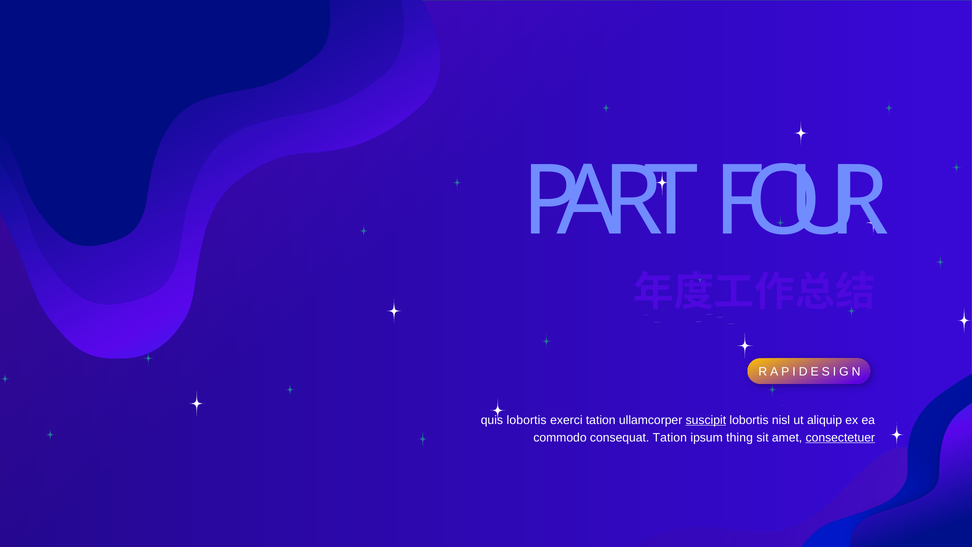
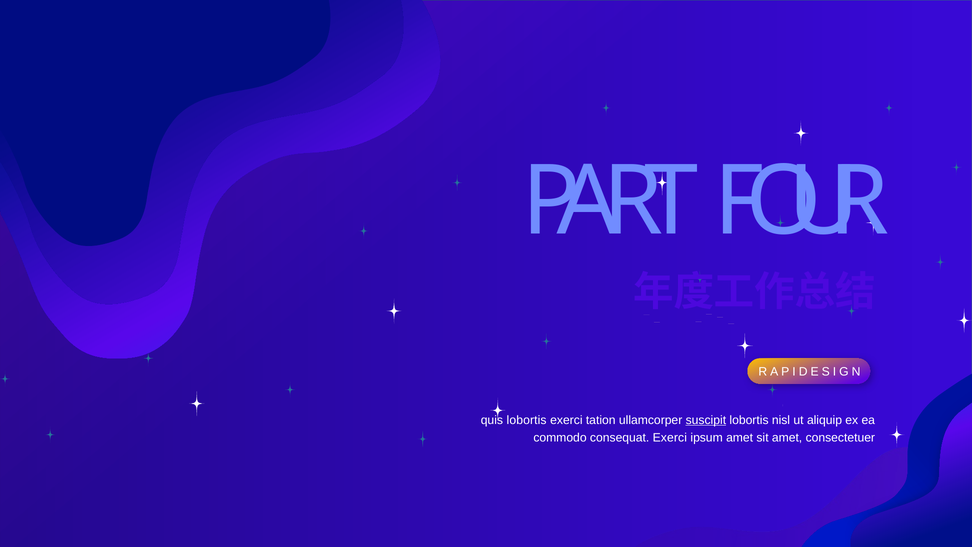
consequat Tation: Tation -> Exerci
ipsum thing: thing -> amet
consectetuer underline: present -> none
